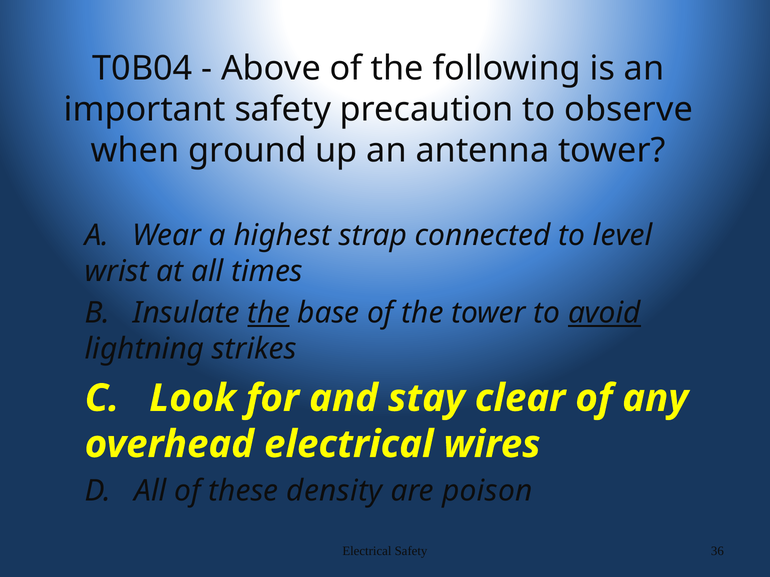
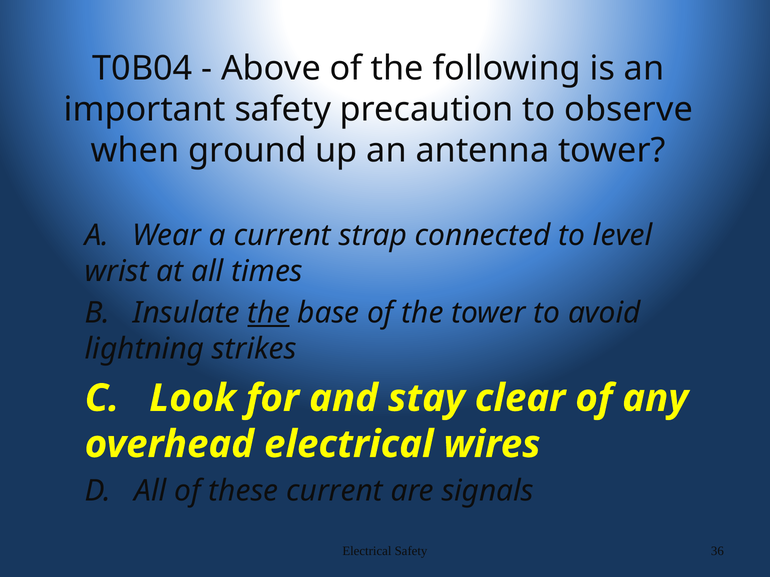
a highest: highest -> current
avoid underline: present -> none
these density: density -> current
poison: poison -> signals
